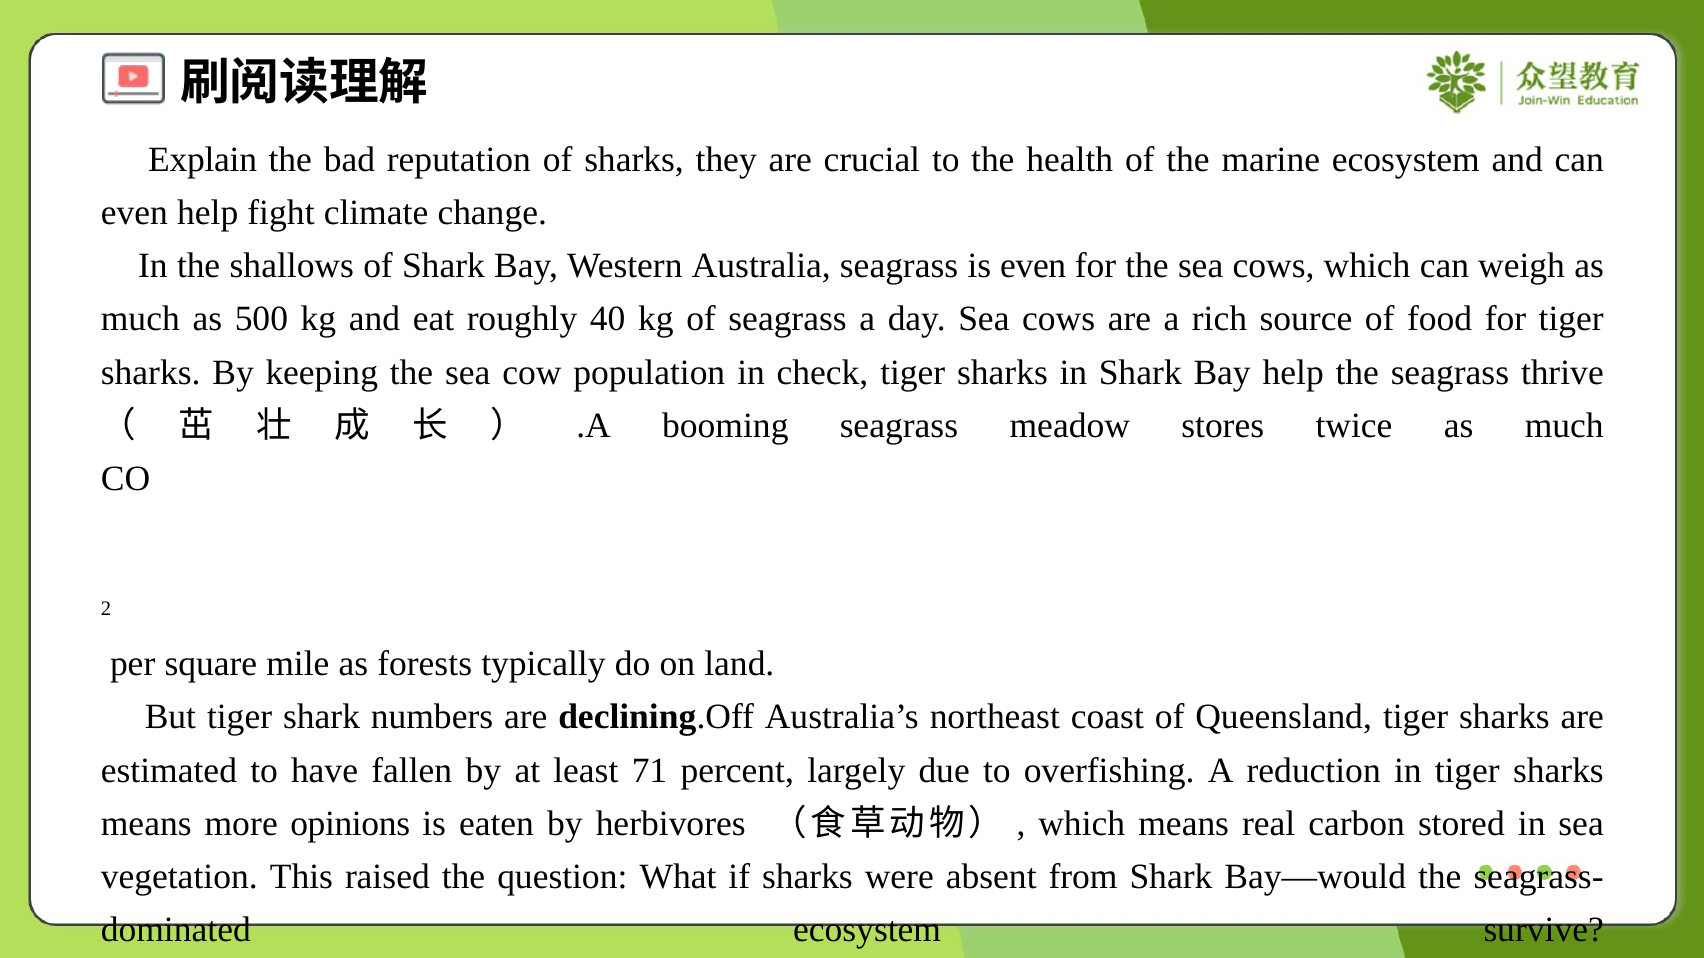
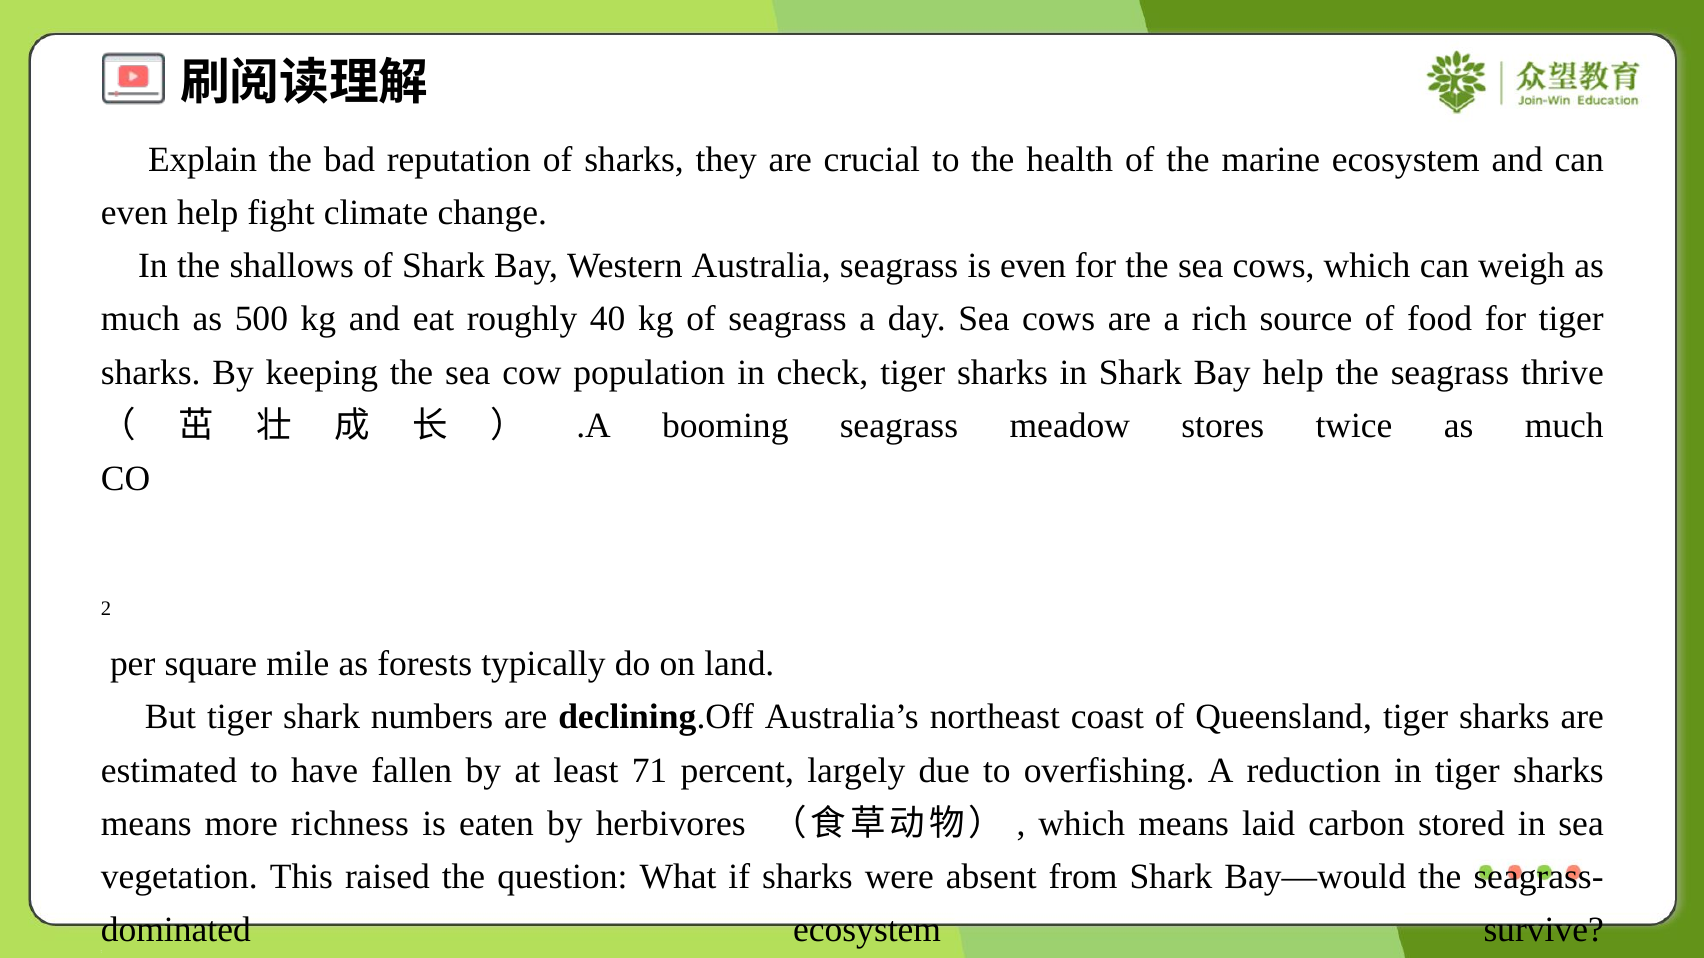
opinions: opinions -> richness
real: real -> laid
